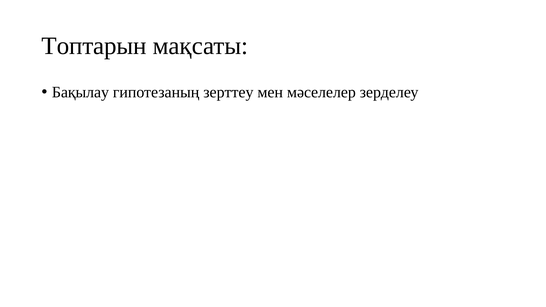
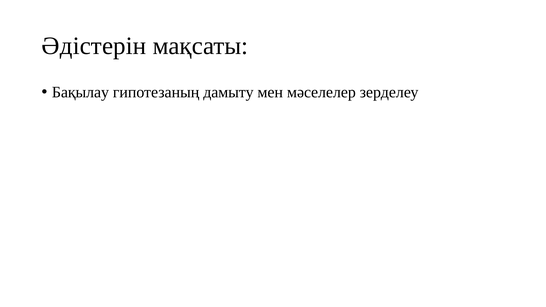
Топтарын: Топтарын -> Әдістерін
зерттеу: зерттеу -> дамыту
